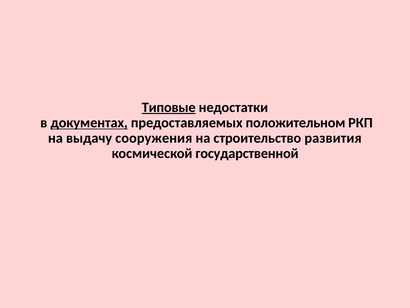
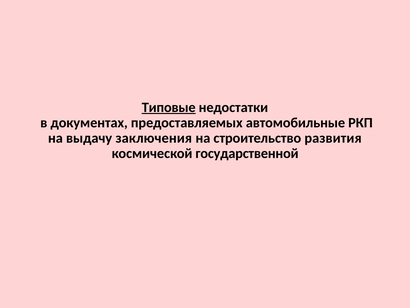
документах underline: present -> none
положительном: положительном -> автомобильные
сооружения: сооружения -> заключения
